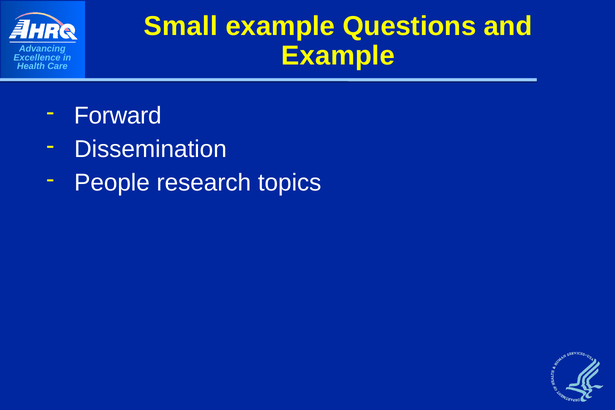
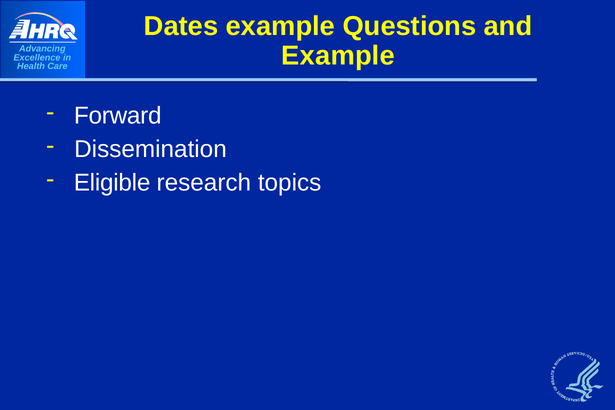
Small: Small -> Dates
People: People -> Eligible
